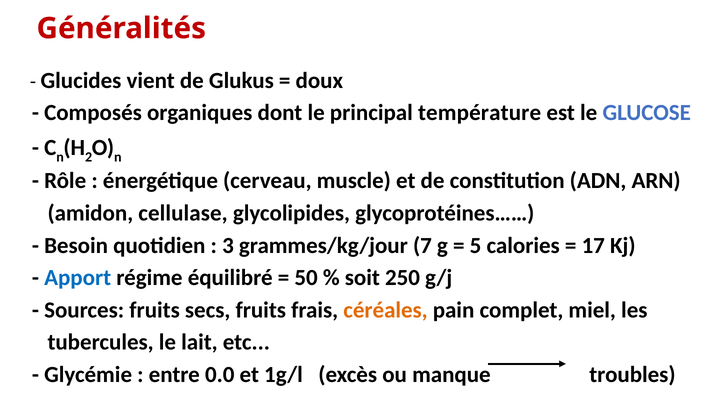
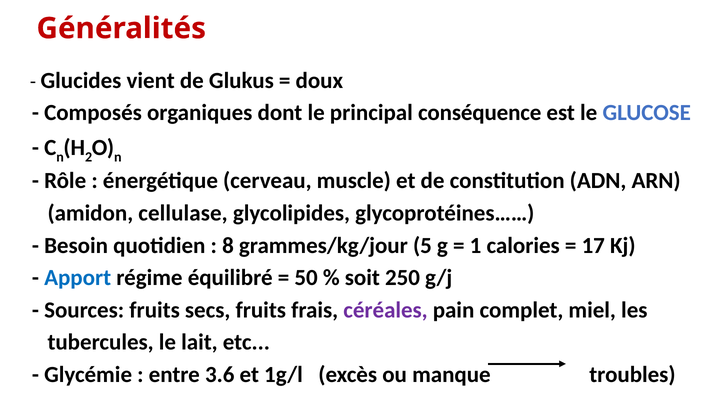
température: température -> conséquence
3: 3 -> 8
7: 7 -> 5
5: 5 -> 1
céréales colour: orange -> purple
0.0: 0.0 -> 3.6
